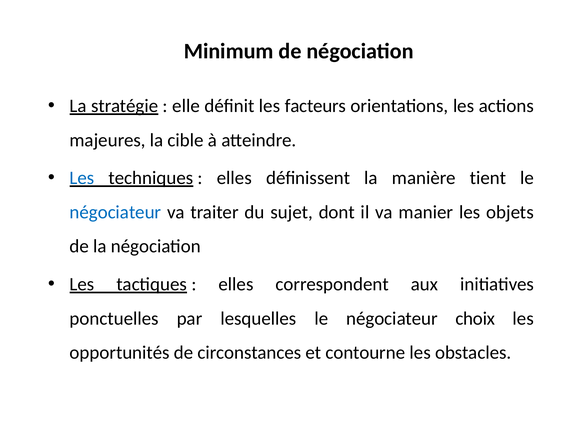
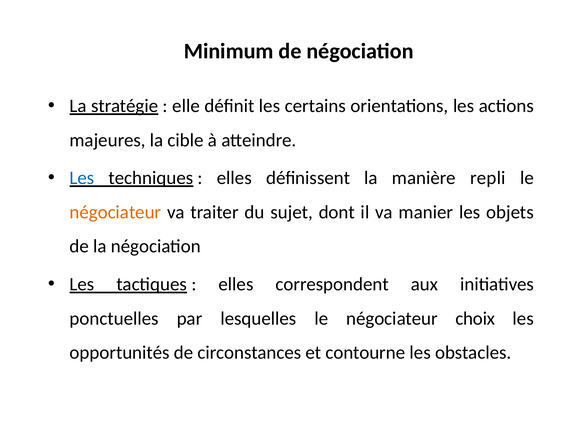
facteurs: facteurs -> certains
tient: tient -> repli
négociateur at (115, 212) colour: blue -> orange
